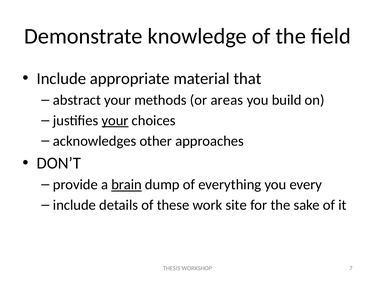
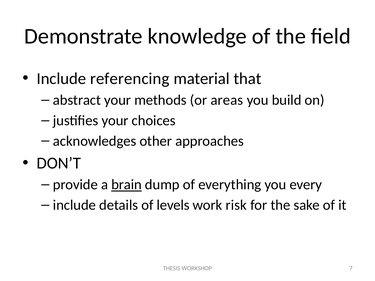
appropriate: appropriate -> referencing
your at (115, 121) underline: present -> none
these: these -> levels
site: site -> risk
